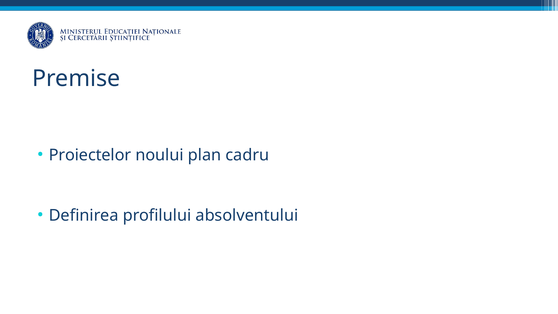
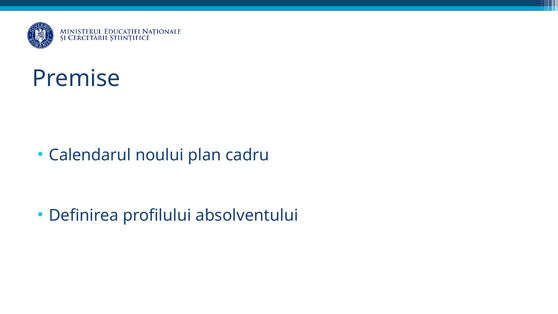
Proiectelor: Proiectelor -> Calendarul
